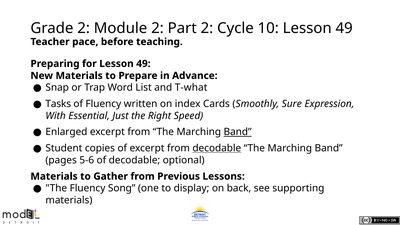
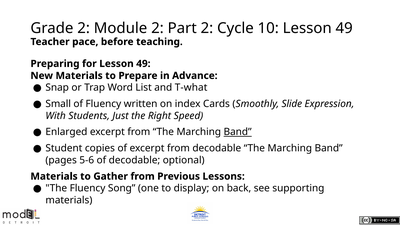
Tasks: Tasks -> Small
Sure: Sure -> Slide
Essential: Essential -> Students
decodable at (217, 148) underline: present -> none
